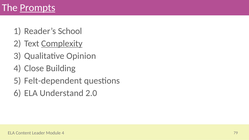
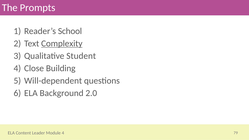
Prompts underline: present -> none
Opinion: Opinion -> Student
Felt-dependent: Felt-dependent -> Will-dependent
Understand: Understand -> Background
